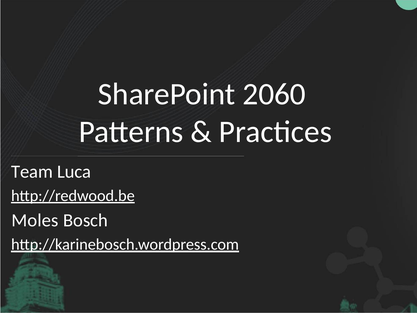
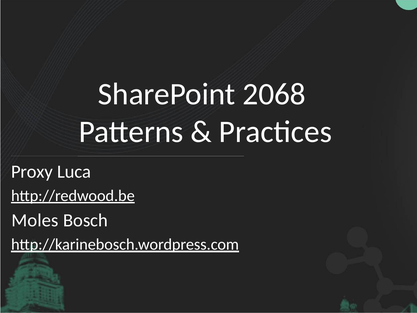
2060: 2060 -> 2068
Team: Team -> Proxy
